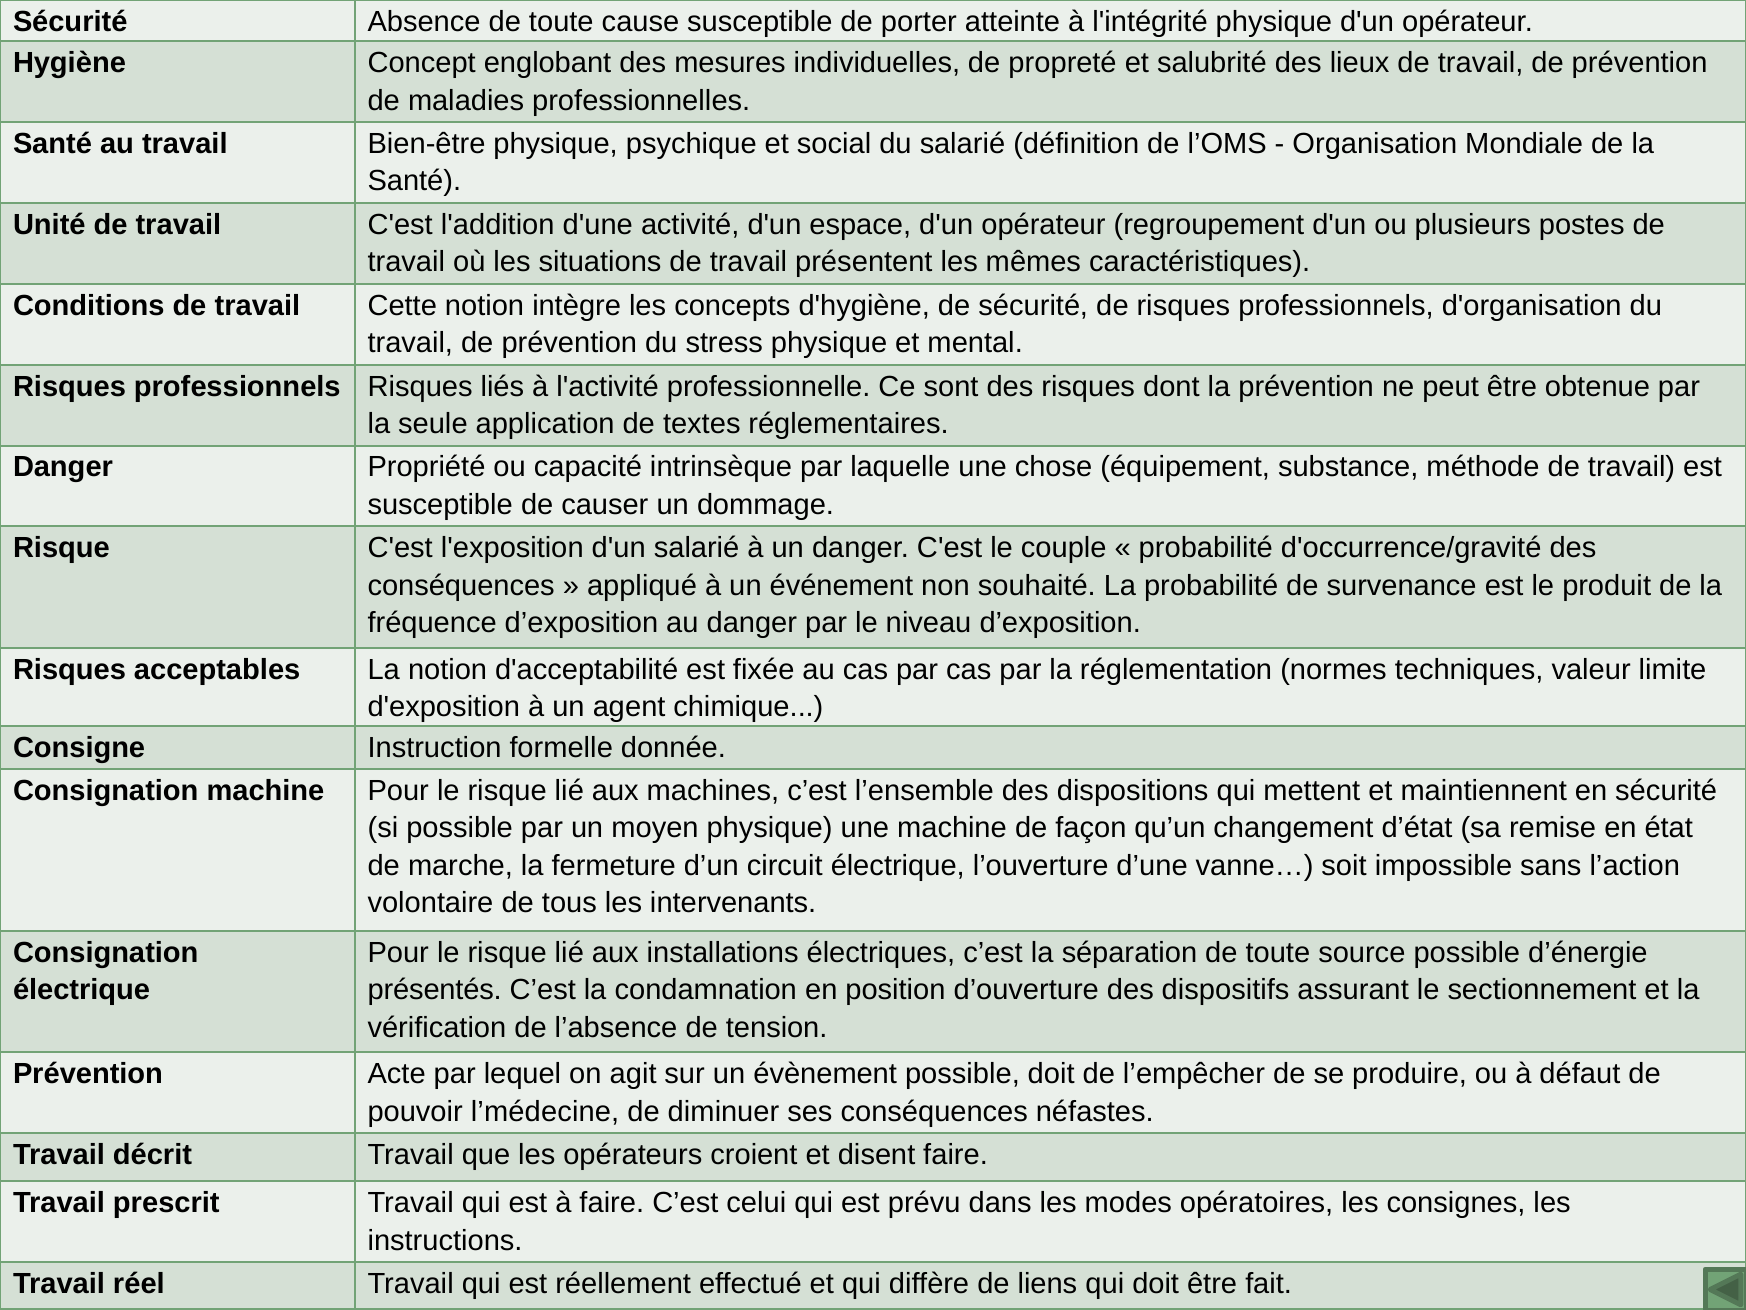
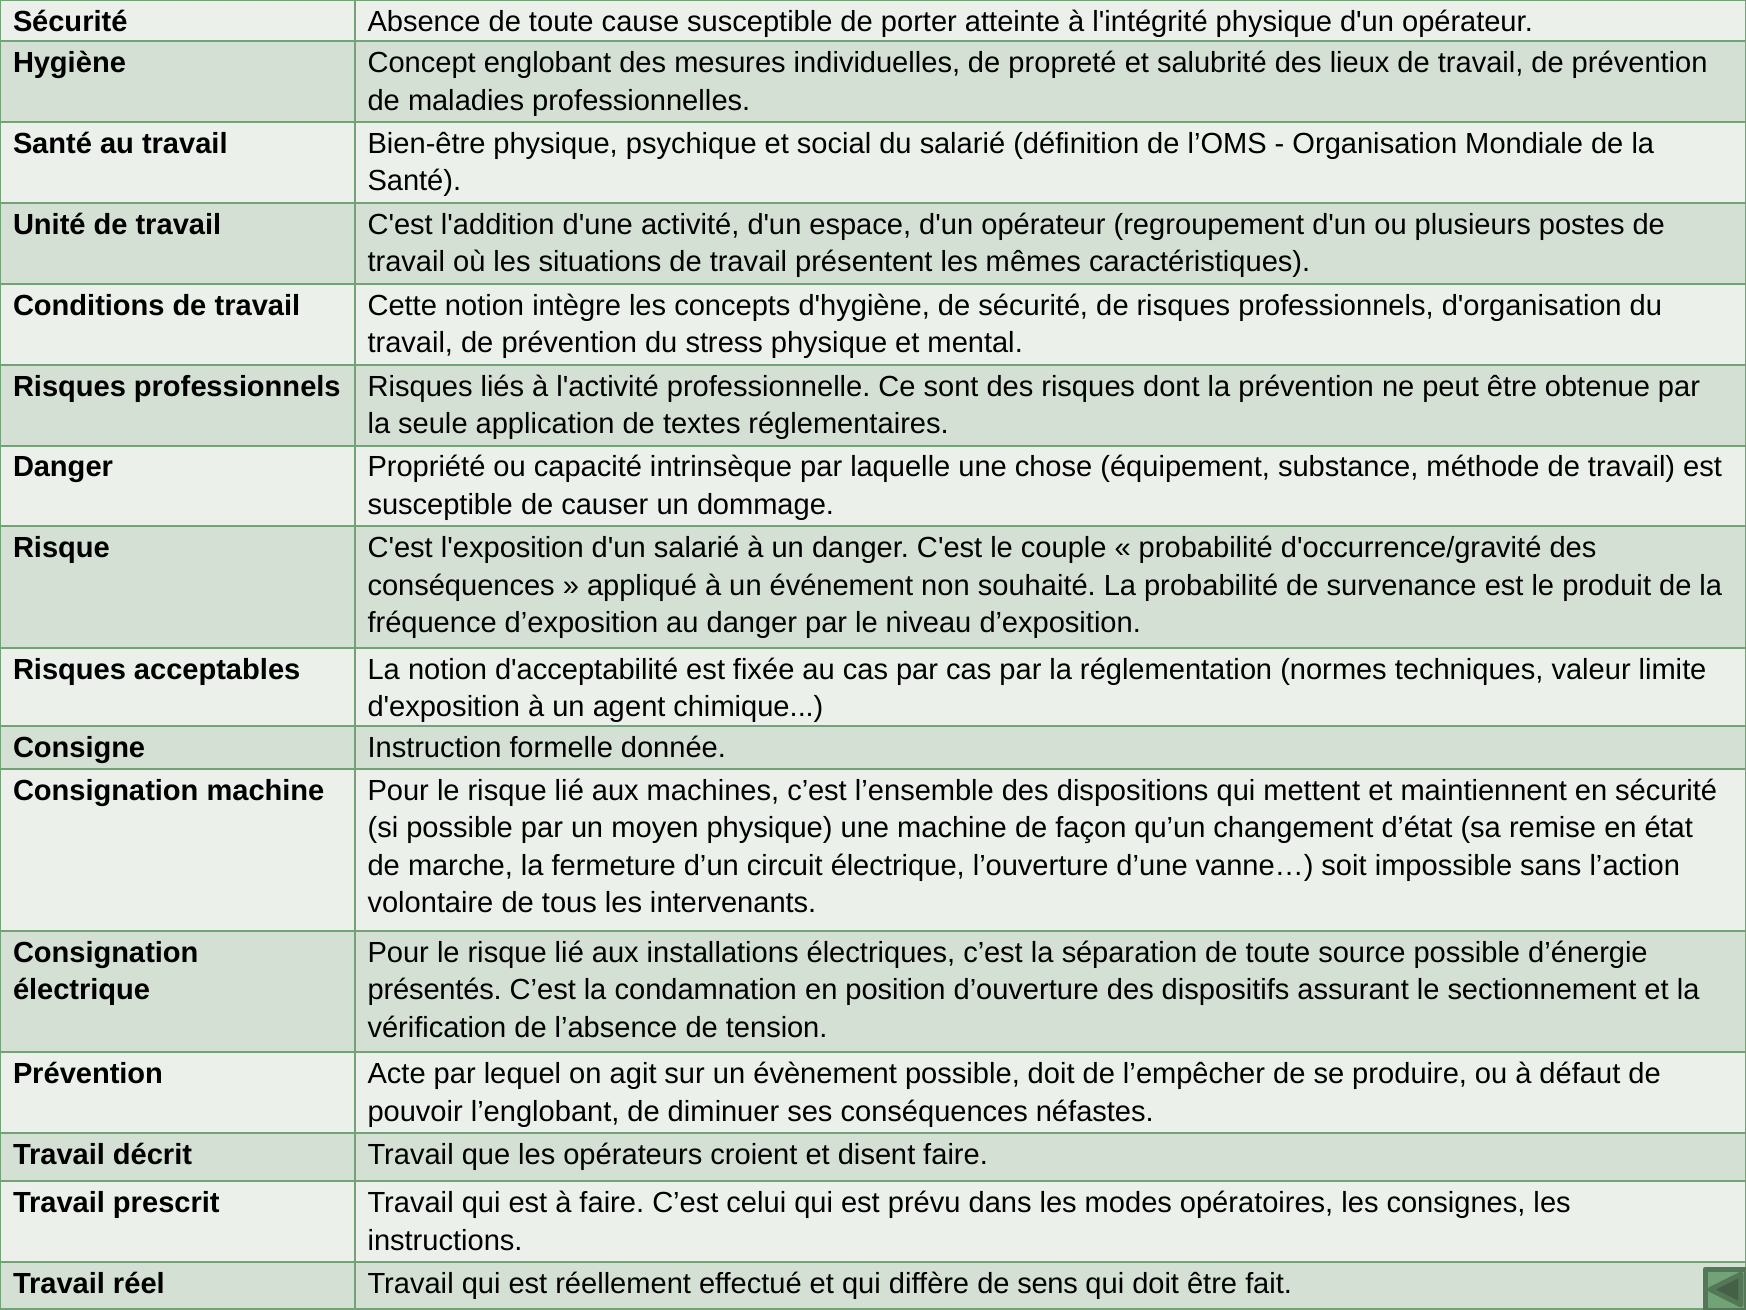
l’médecine: l’médecine -> l’englobant
liens: liens -> sens
